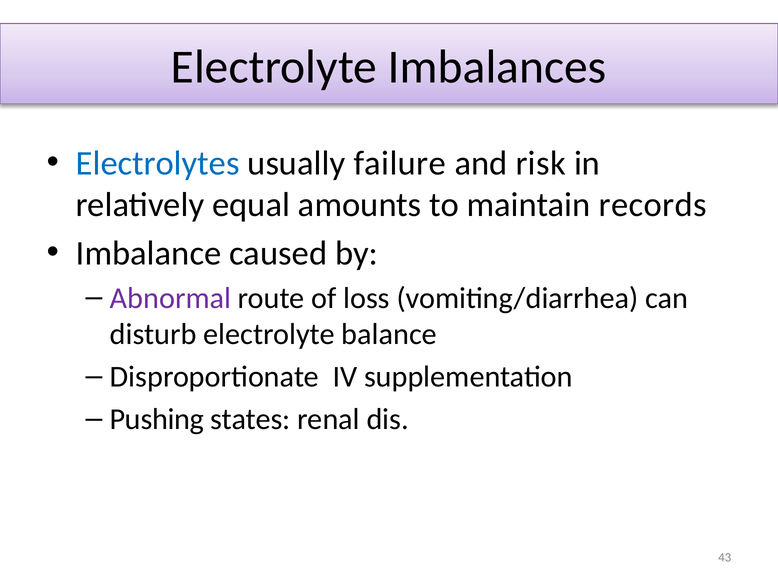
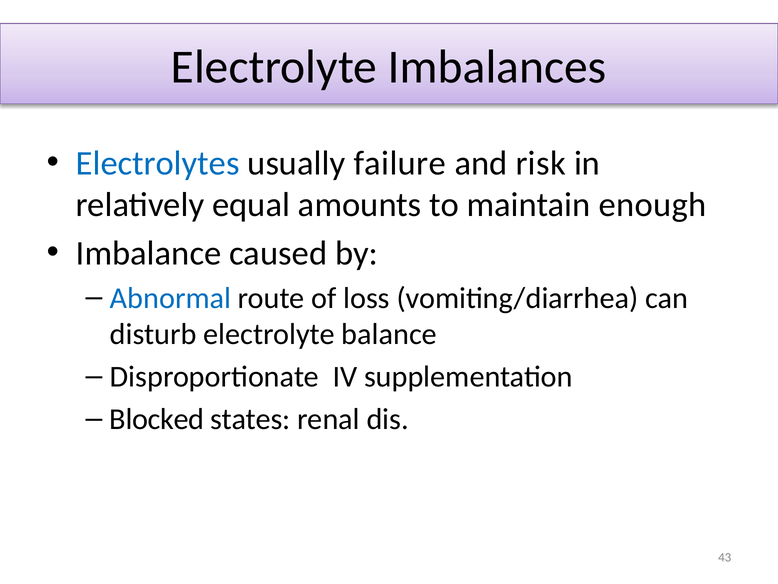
records: records -> enough
Abnormal colour: purple -> blue
Pushing: Pushing -> Blocked
